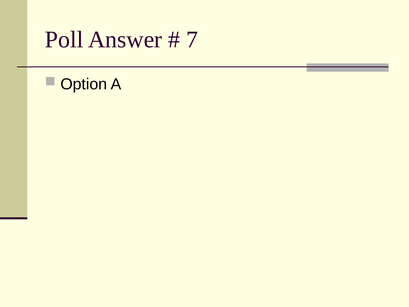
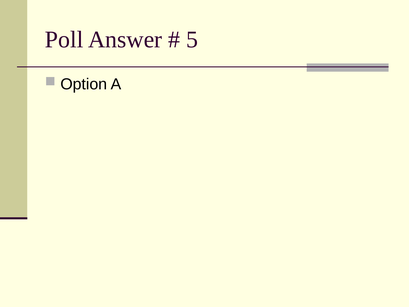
7: 7 -> 5
